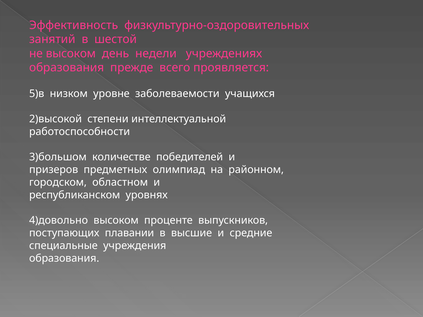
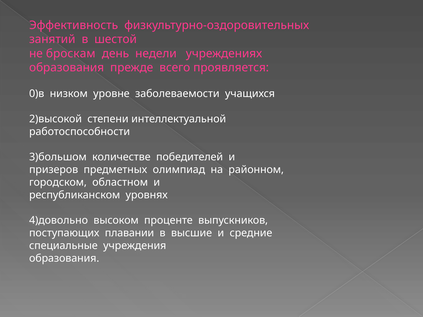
не высоком: высоком -> броскам
5)в: 5)в -> 0)в
